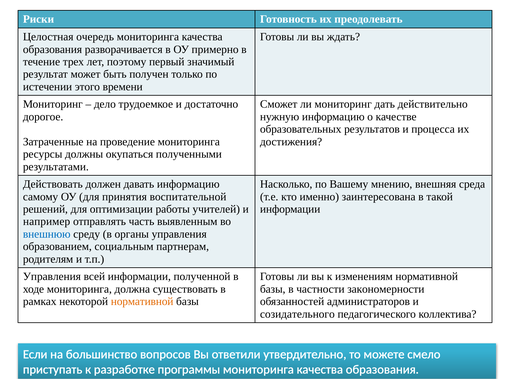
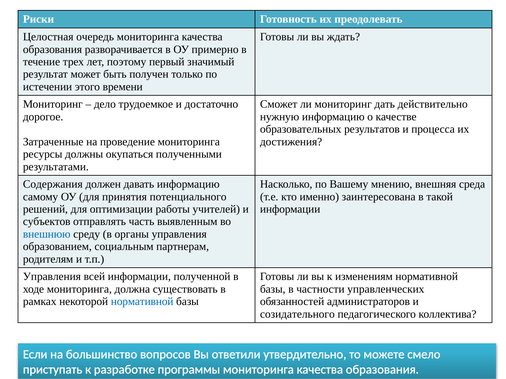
Действовать: Действовать -> Содержания
воспитательной: воспитательной -> потенциального
например: например -> субъектов
закономерности: закономерности -> управленческих
нормативной at (142, 302) colour: orange -> blue
